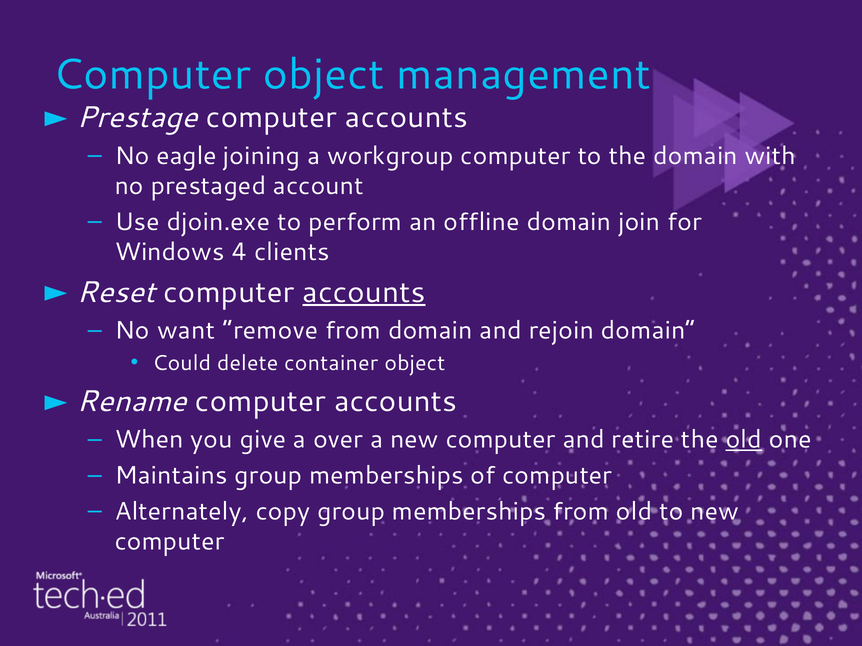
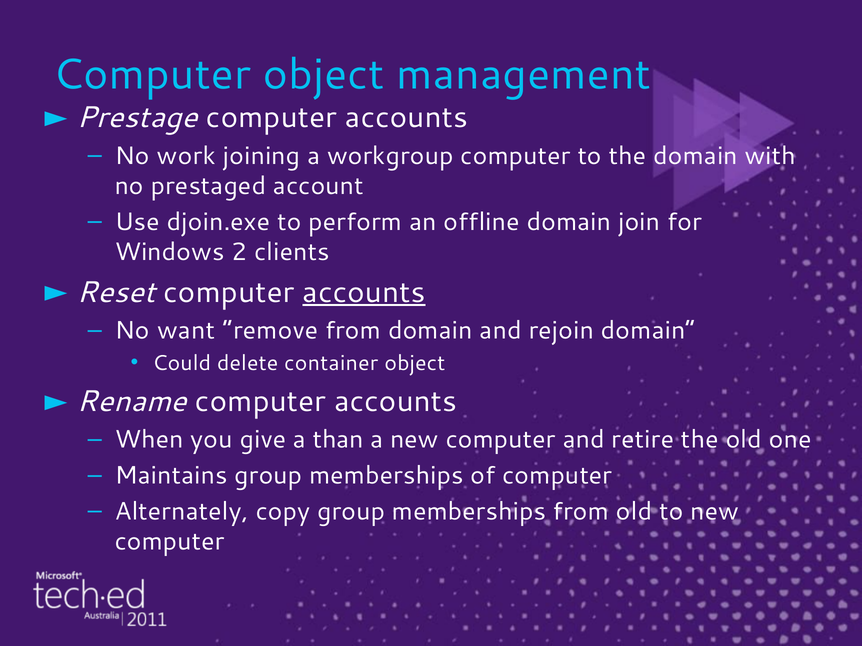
eagle: eagle -> work
4: 4 -> 2
over: over -> than
old at (744, 440) underline: present -> none
